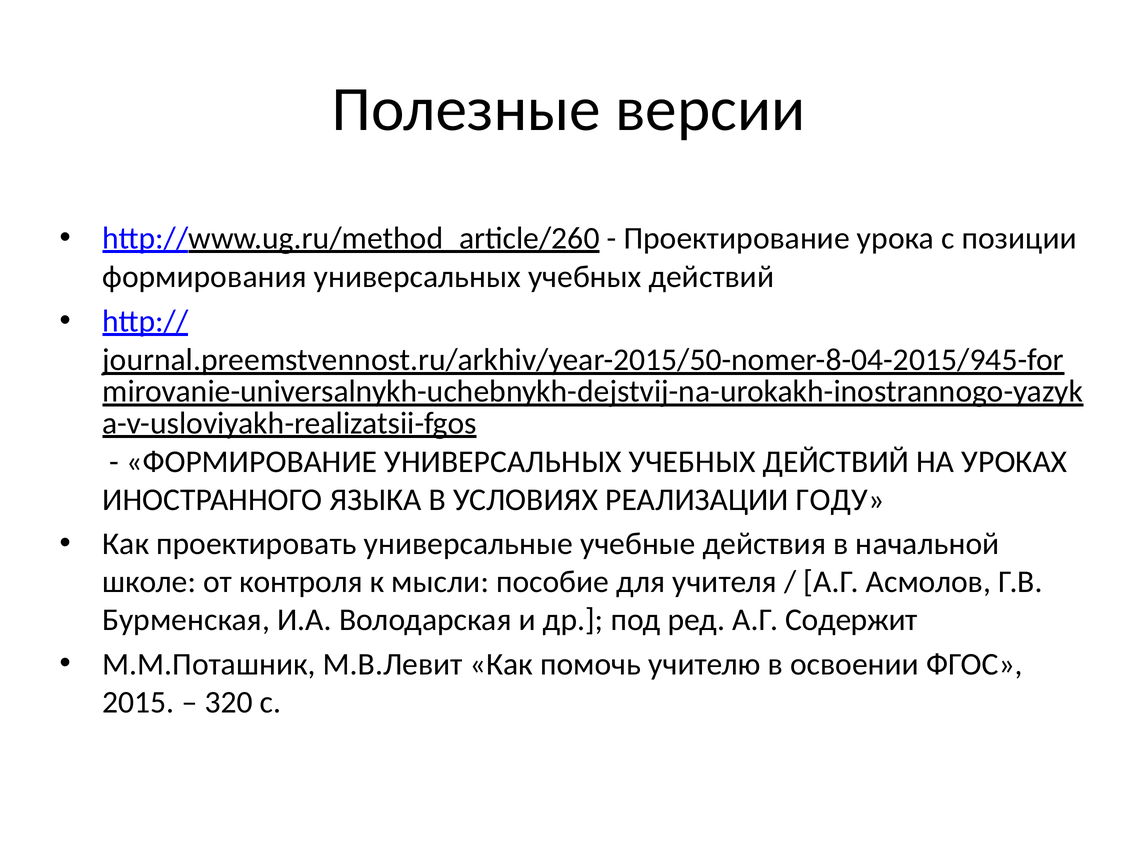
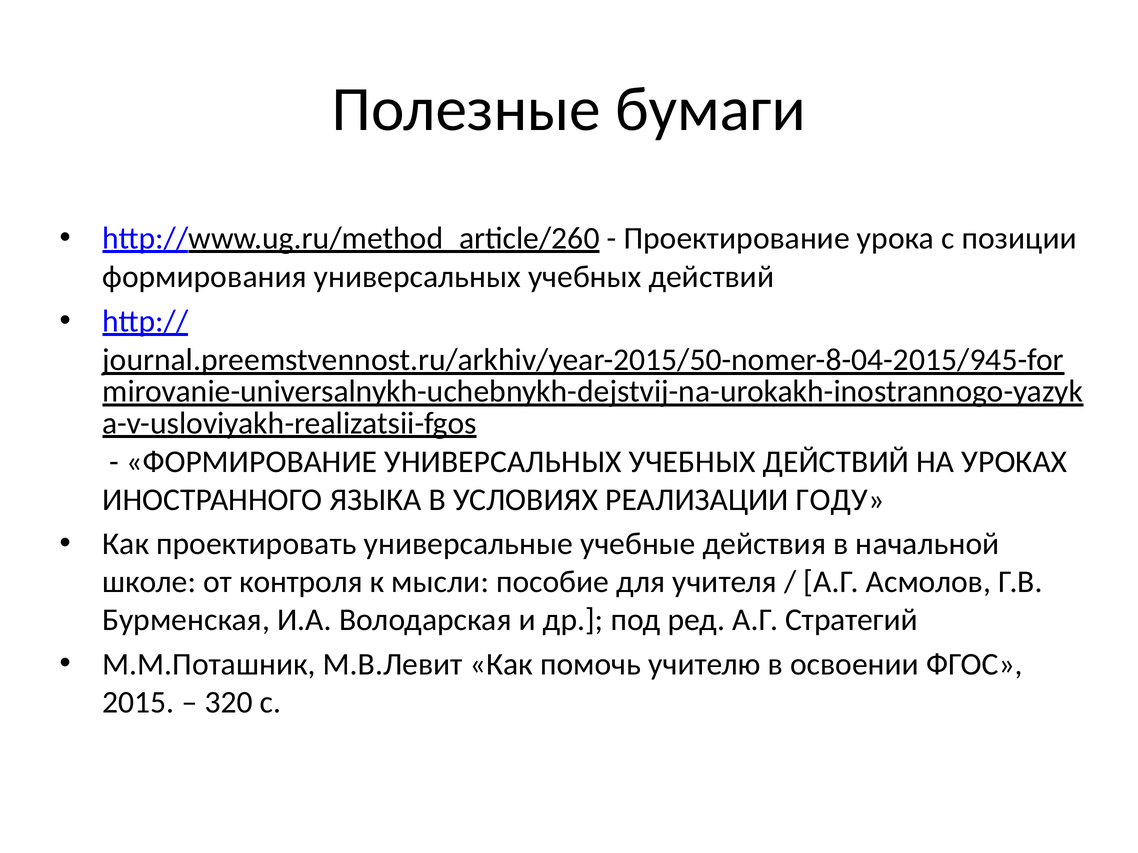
версии: версии -> бумаги
Содержит: Содержит -> Стратегий
